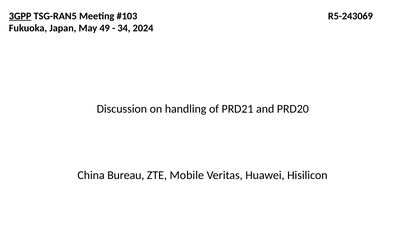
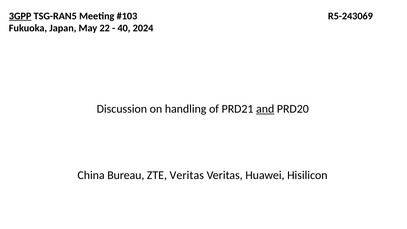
49: 49 -> 22
34: 34 -> 40
and underline: none -> present
ZTE Mobile: Mobile -> Veritas
